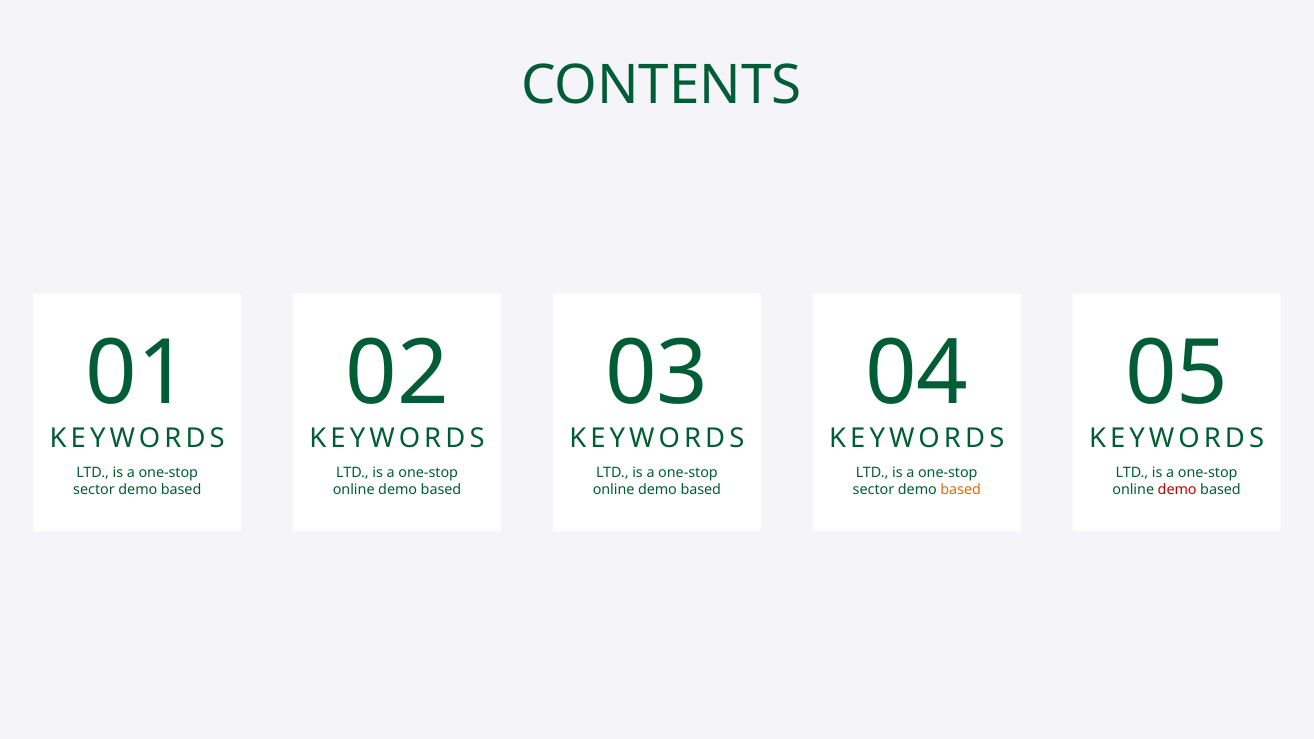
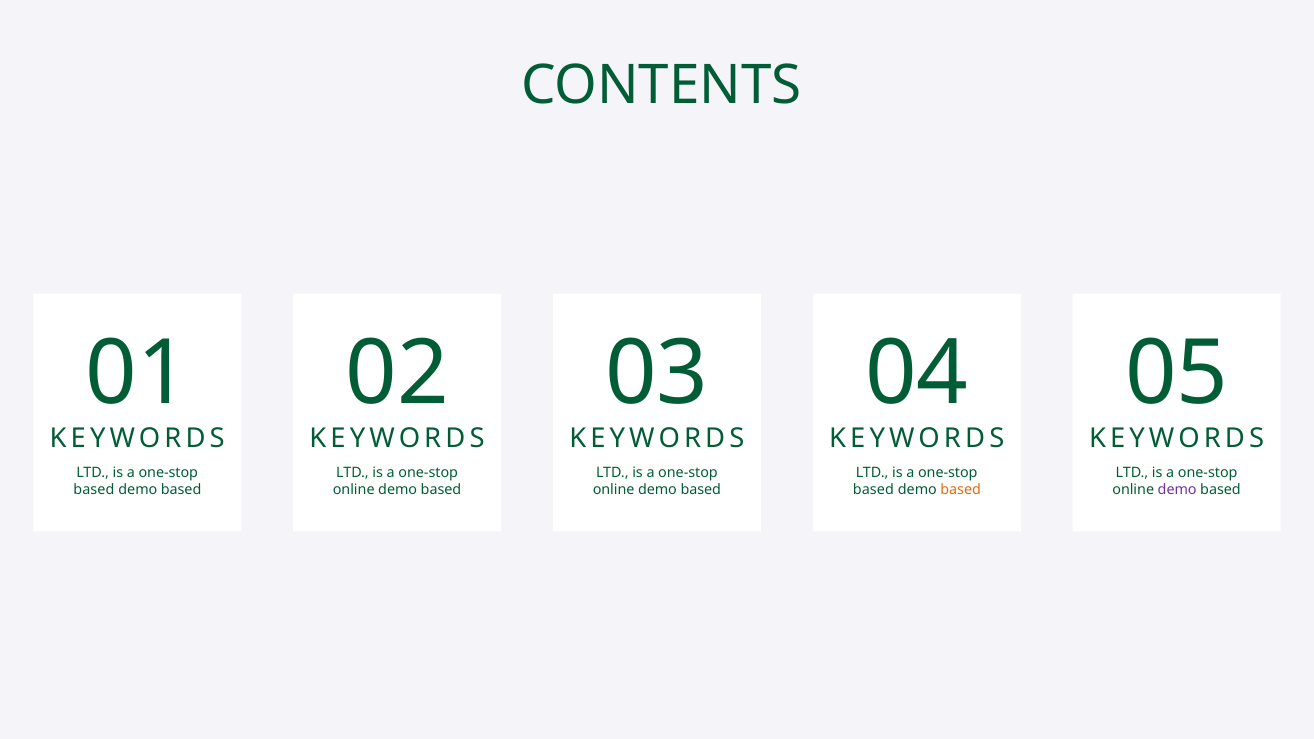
sector at (94, 490): sector -> based
sector at (873, 490): sector -> based
demo at (1177, 490) colour: red -> purple
